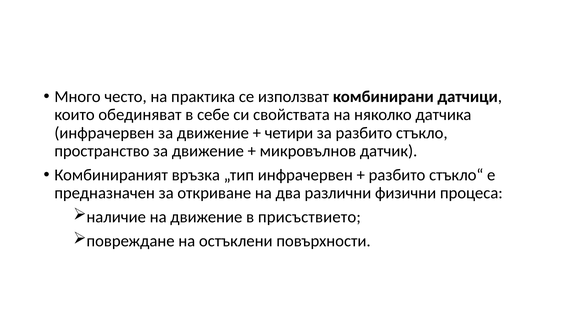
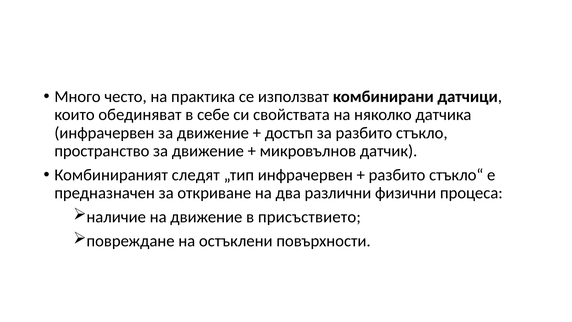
четири: четири -> достъп
връзка: връзка -> следят
